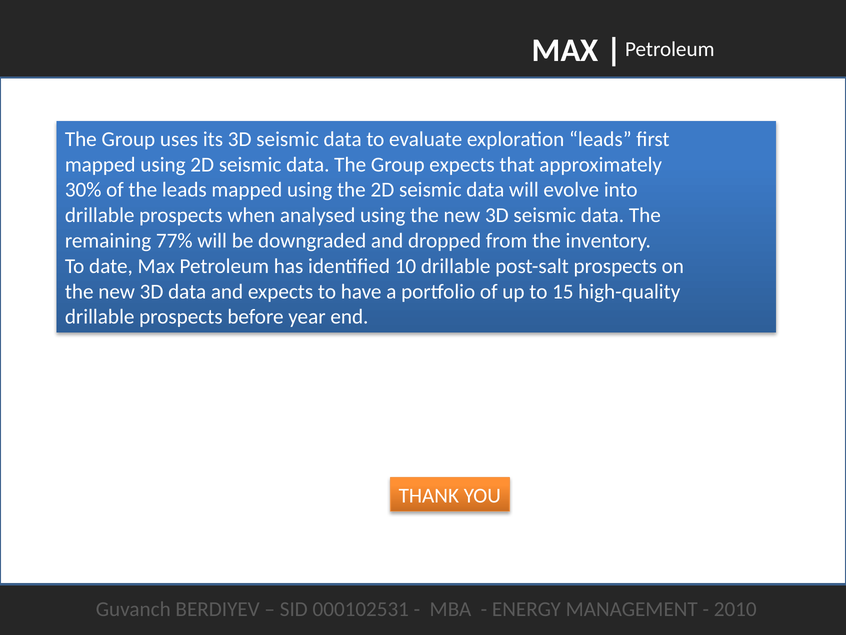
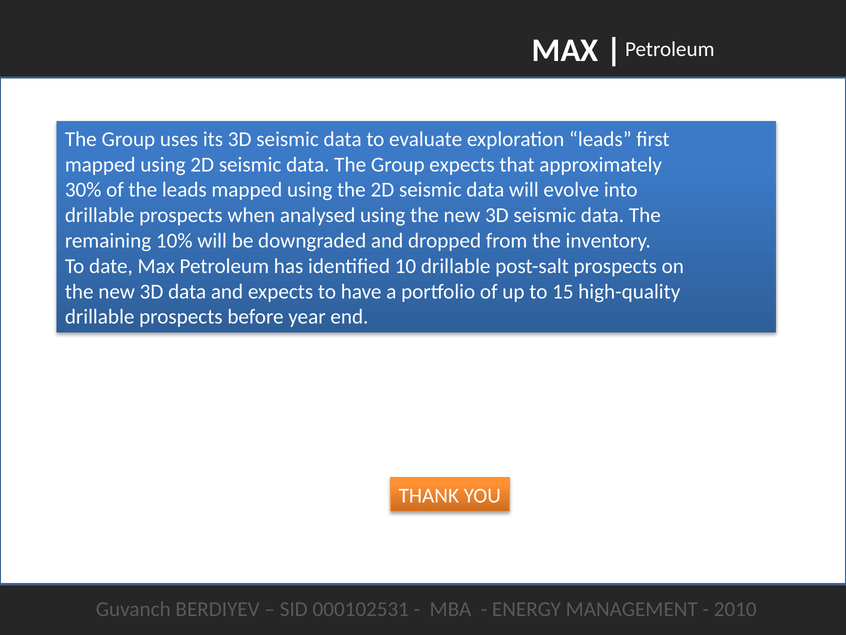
77%: 77% -> 10%
